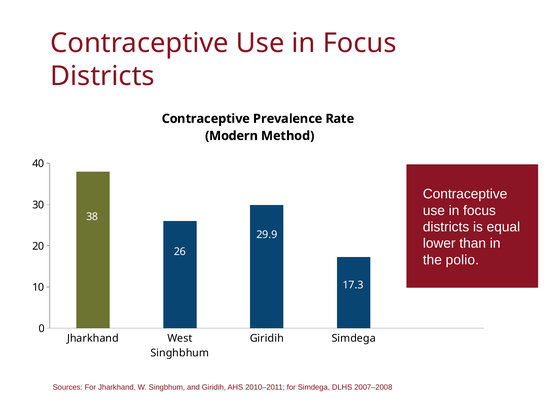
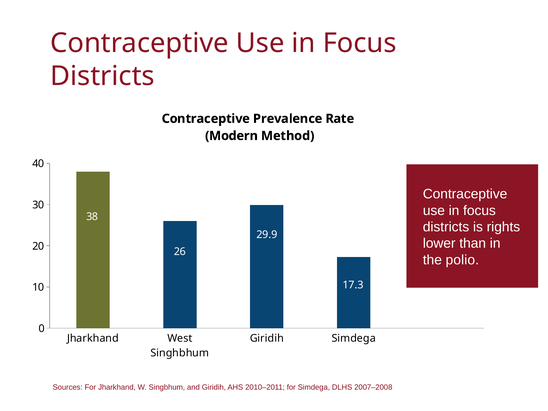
equal: equal -> rights
